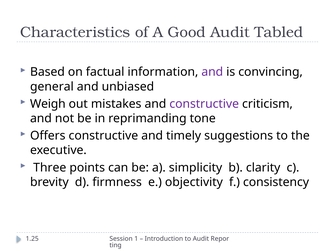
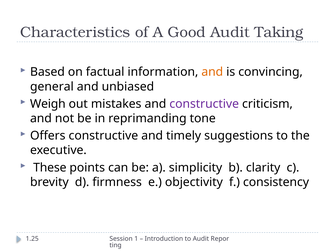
Tabled: Tabled -> Taking
and at (212, 72) colour: purple -> orange
Three: Three -> These
